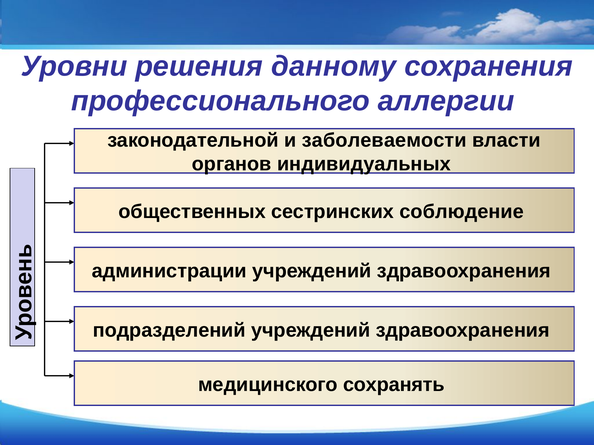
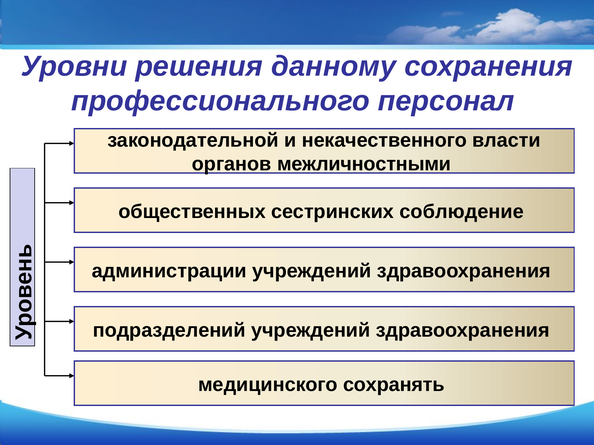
аллергии: аллергии -> персонал
заболеваемости: заболеваемости -> некачественного
индивидуальных: индивидуальных -> межличностными
